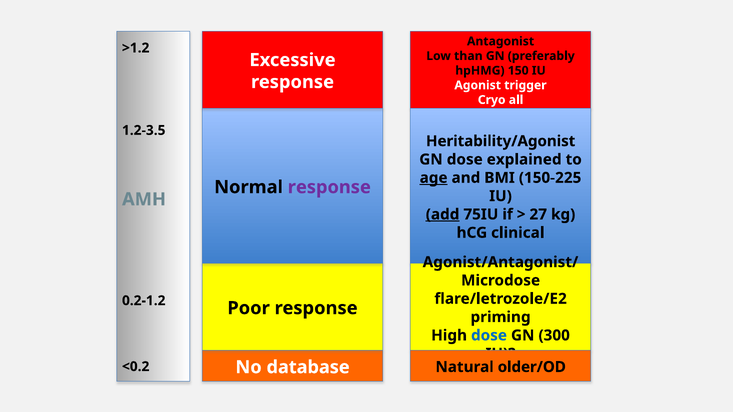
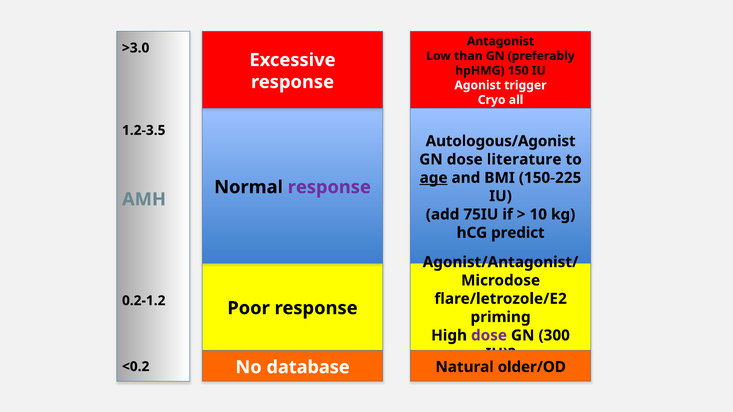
>1.2: >1.2 -> >3.0
Heritability/Agonist: Heritability/Agonist -> Autologous/Agonist
explained: explained -> literature
add underline: present -> none
27: 27 -> 10
clinical: clinical -> predict
dose at (489, 336) colour: blue -> purple
